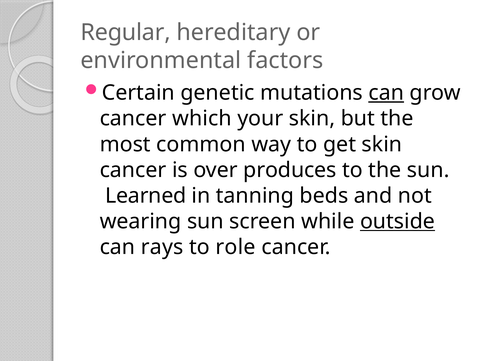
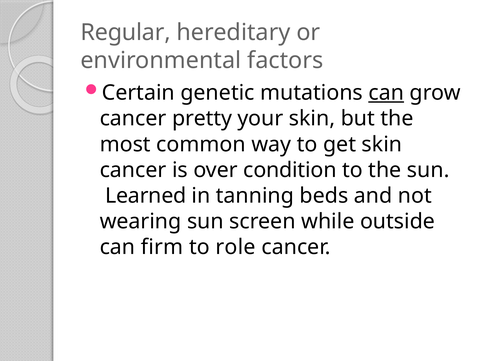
which: which -> pretty
produces: produces -> condition
outside underline: present -> none
rays: rays -> firm
